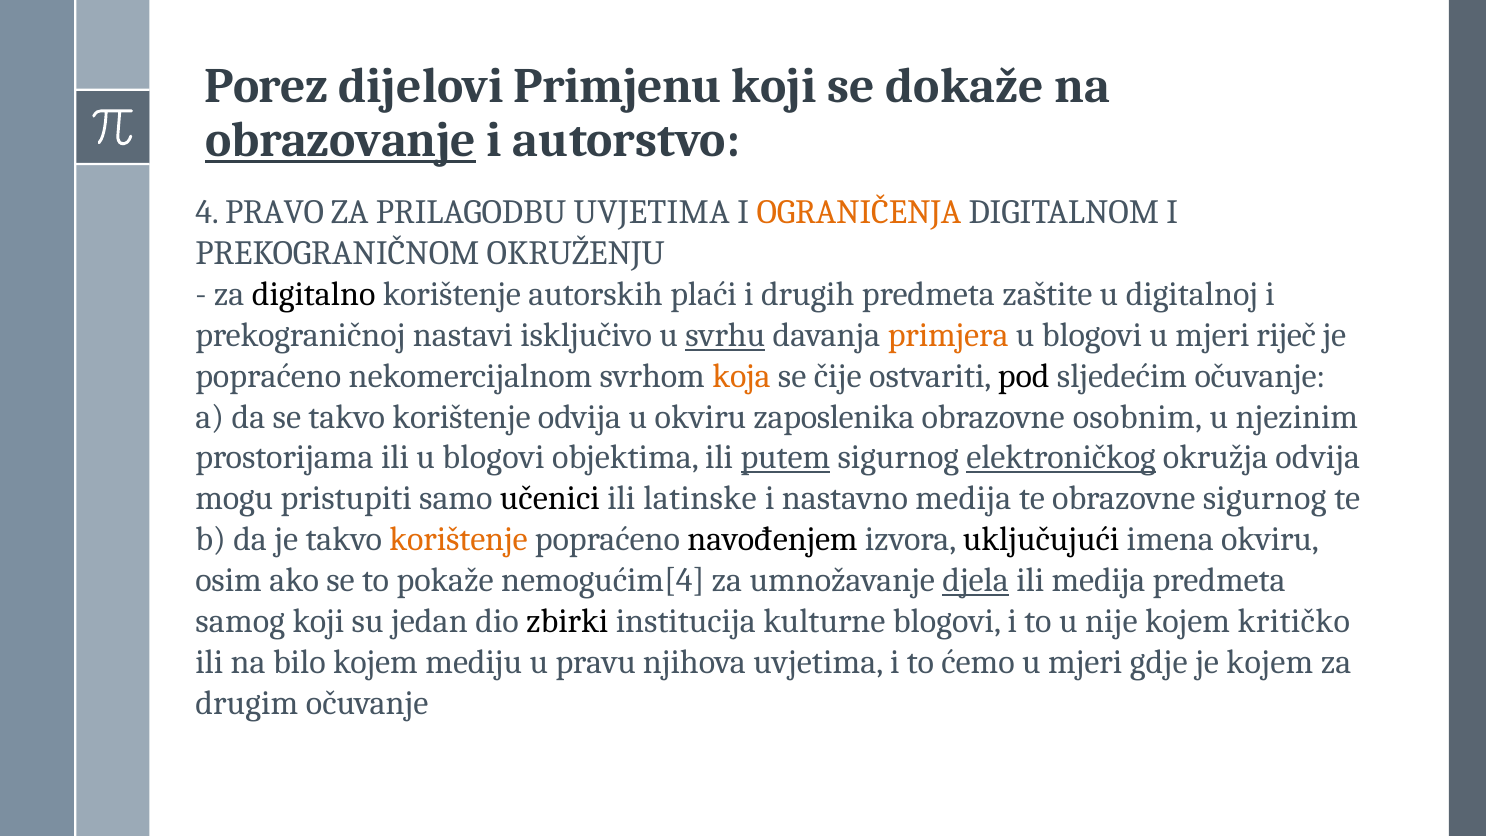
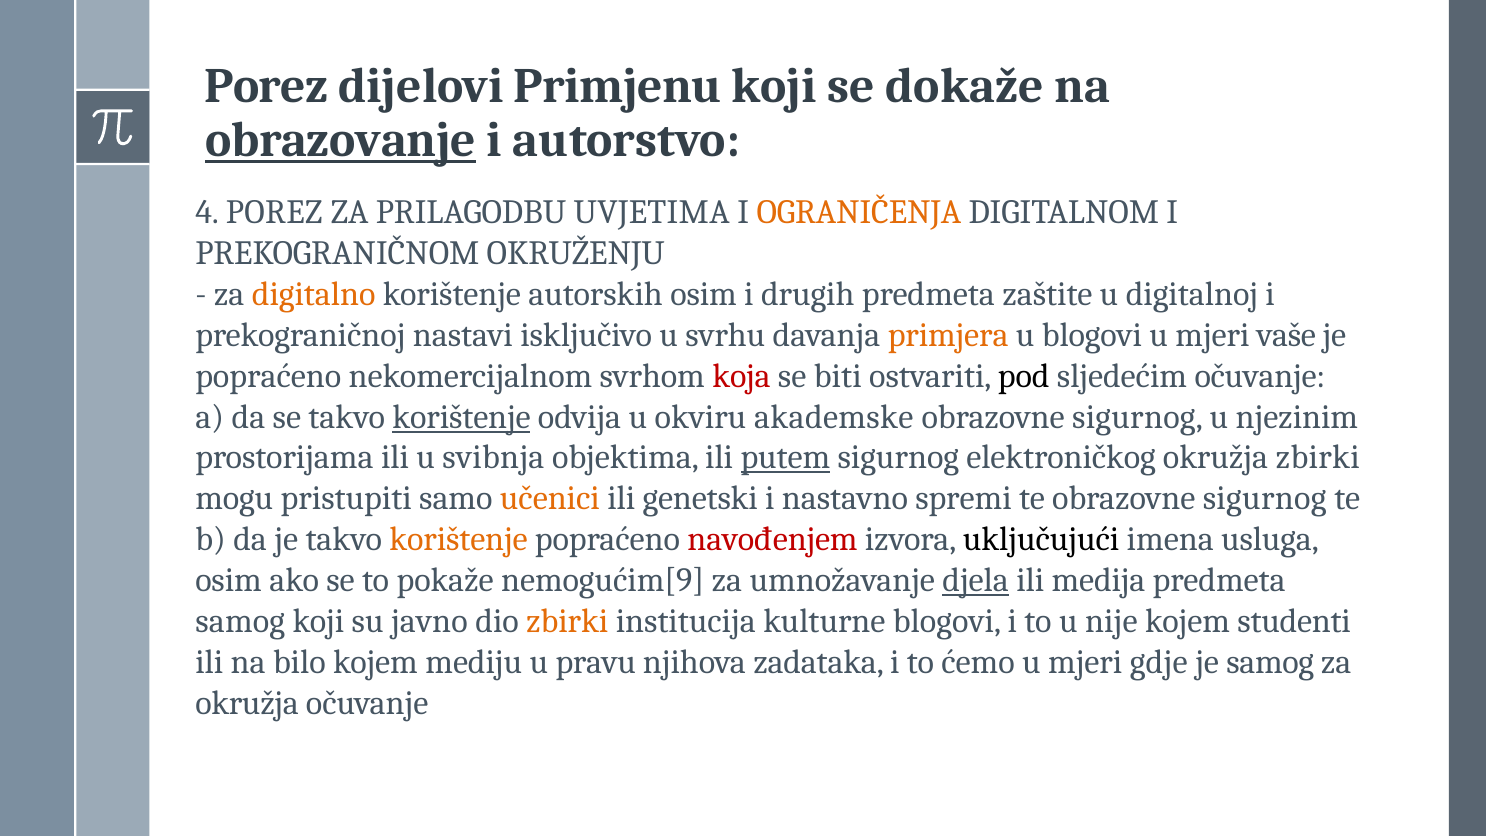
4 PRAVO: PRAVO -> POREZ
digitalno colour: black -> orange
autorskih plaći: plaći -> osim
svrhu underline: present -> none
riječ: riječ -> vaše
koja colour: orange -> red
čije: čije -> biti
korištenje at (462, 417) underline: none -> present
zaposlenika: zaposlenika -> akademske
osobnim at (1137, 417): osobnim -> sigurnog
ili u blogovi: blogovi -> svibnja
elektroničkog underline: present -> none
okružja odvija: odvija -> zbirki
učenici colour: black -> orange
latinske: latinske -> genetski
nastavno medija: medija -> spremi
navođenjem colour: black -> red
imena okviru: okviru -> usluga
nemogućim[4: nemogućim[4 -> nemogućim[9
jedan: jedan -> javno
zbirki at (567, 621) colour: black -> orange
kritičko: kritičko -> studenti
njihova uvjetima: uvjetima -> zadataka
je kojem: kojem -> samog
drugim at (247, 703): drugim -> okružja
